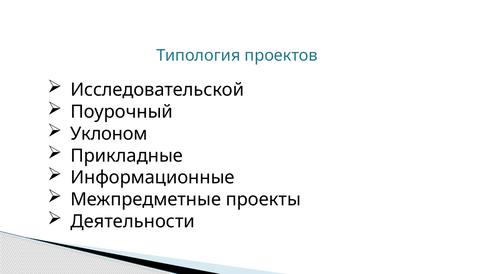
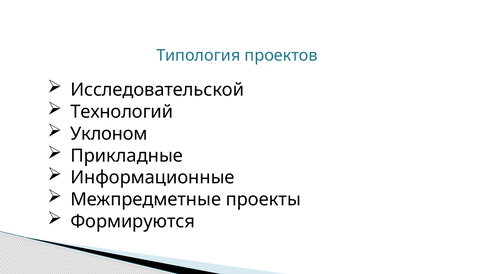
Поурочный: Поурочный -> Технологий
Деятельности: Деятельности -> Формируются
